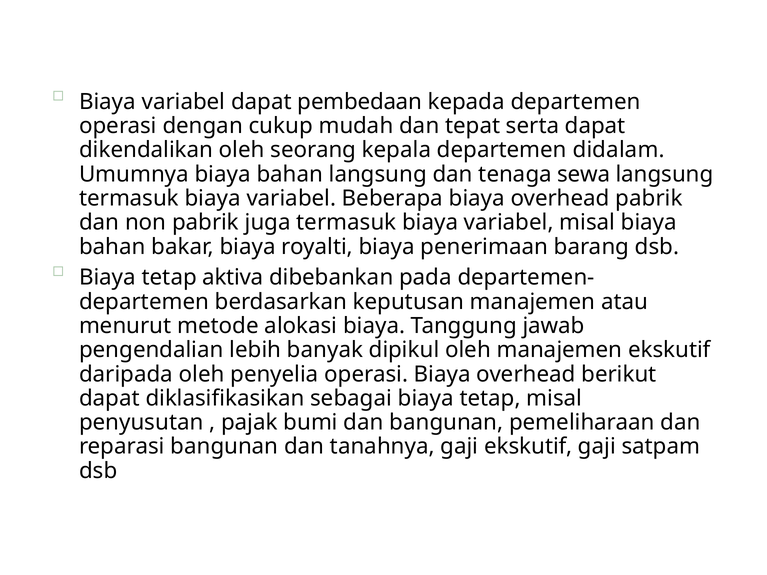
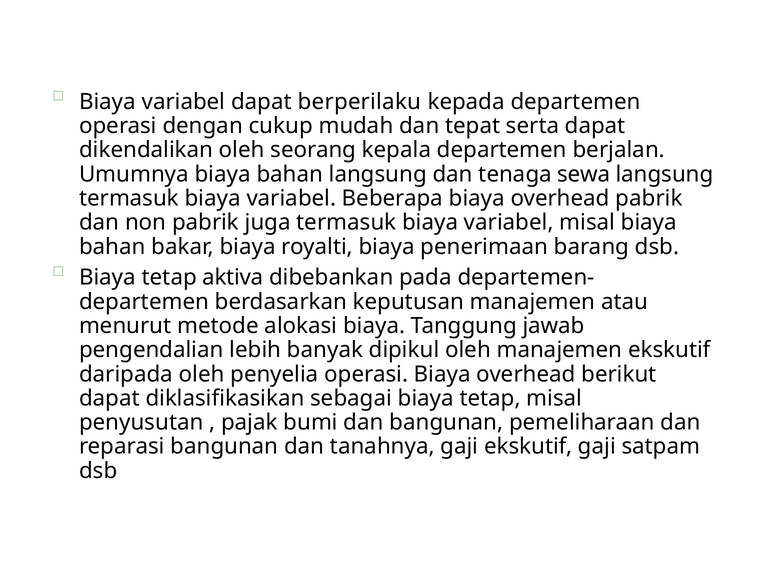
pembedaan: pembedaan -> berperilaku
didalam: didalam -> berjalan
